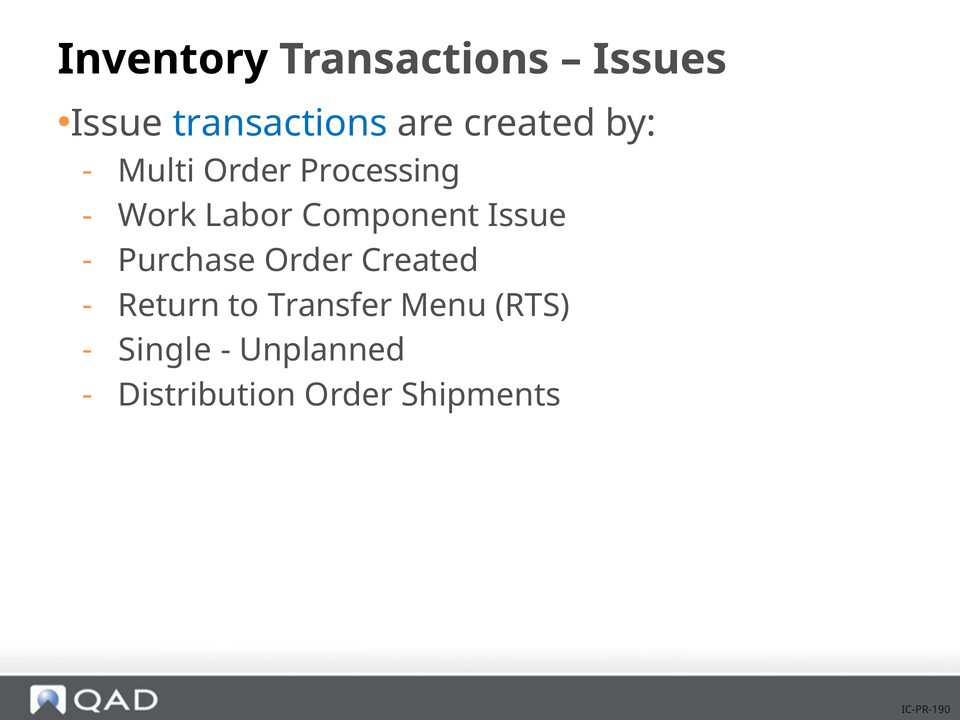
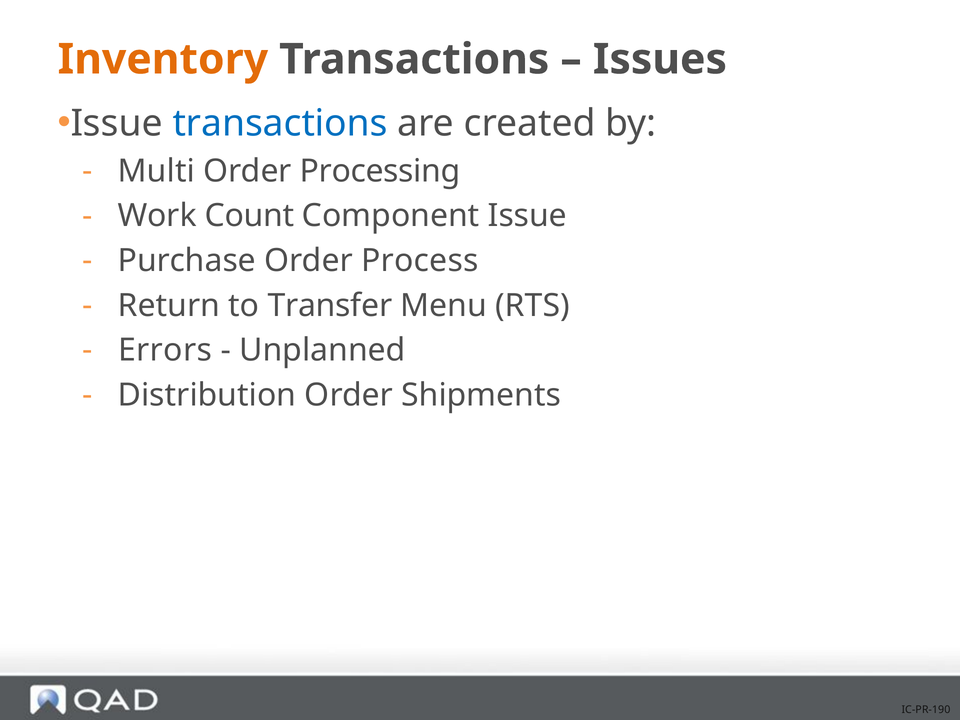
Inventory colour: black -> orange
Labor: Labor -> Count
Order Created: Created -> Process
Single: Single -> Errors
